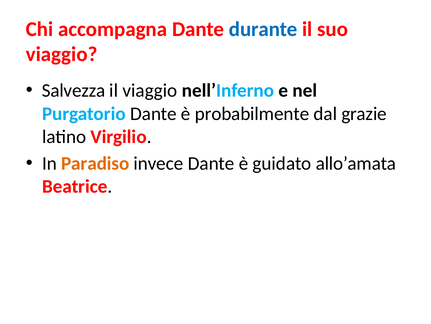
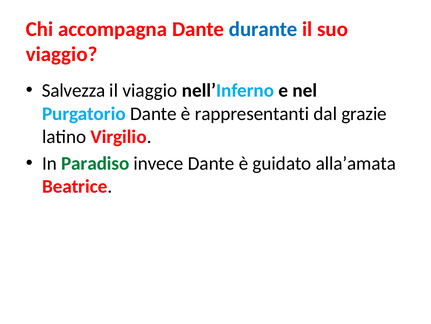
probabilmente: probabilmente -> rappresentanti
Paradiso colour: orange -> green
allo’amata: allo’amata -> alla’amata
